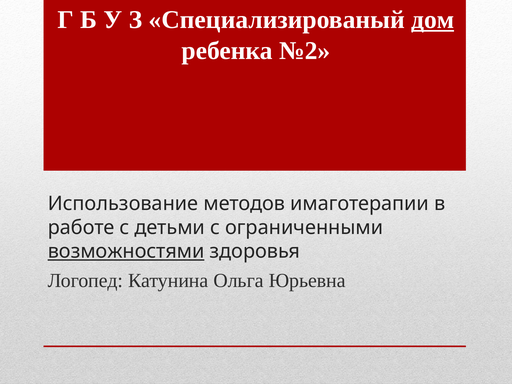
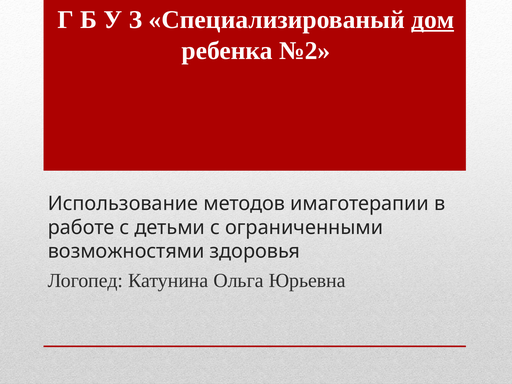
возможностями underline: present -> none
